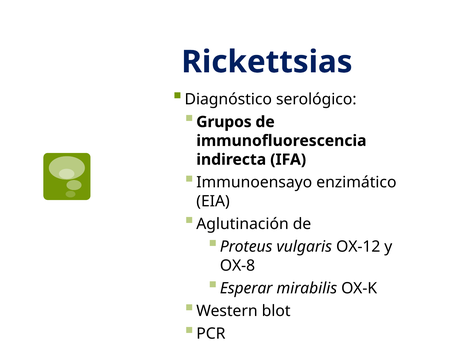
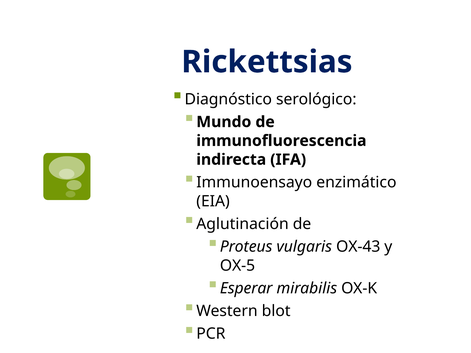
Grupos: Grupos -> Mundo
OX-12: OX-12 -> OX-43
OX-8: OX-8 -> OX-5
